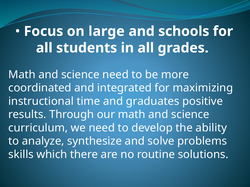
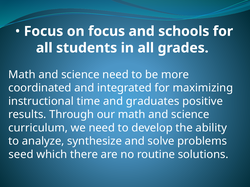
on large: large -> focus
skills: skills -> seed
